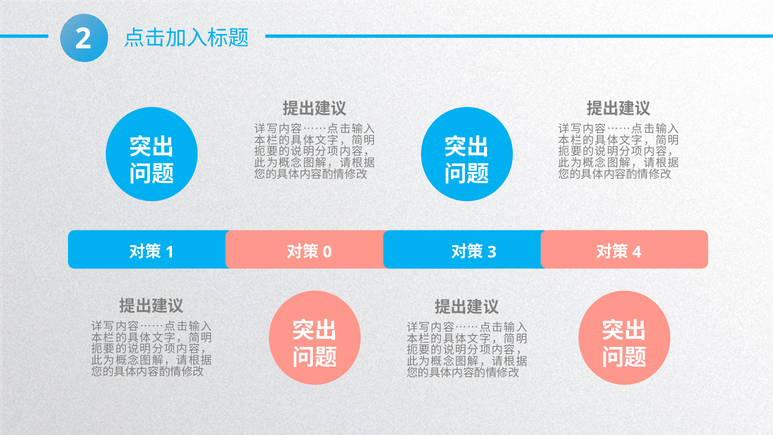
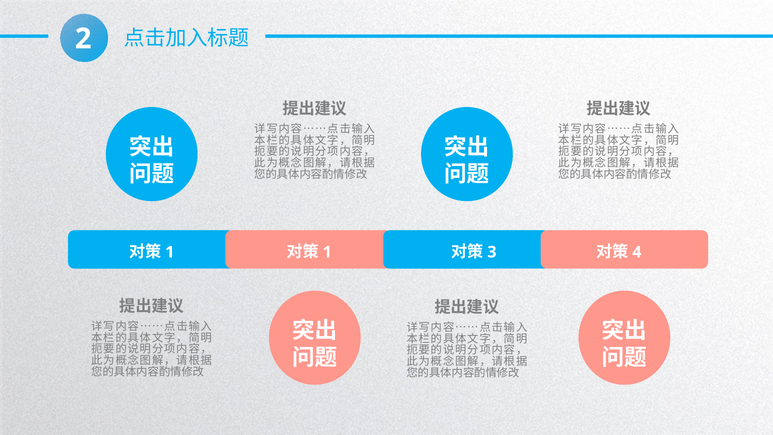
0 at (327, 252): 0 -> 1
